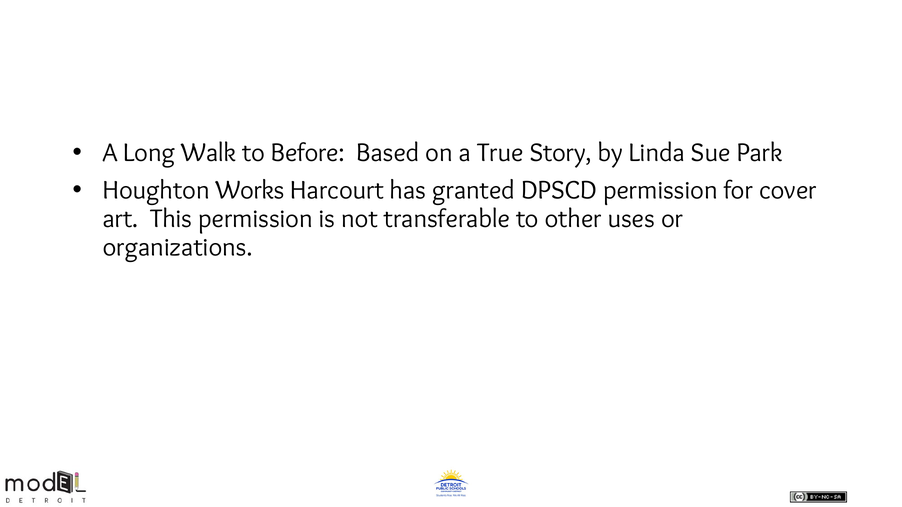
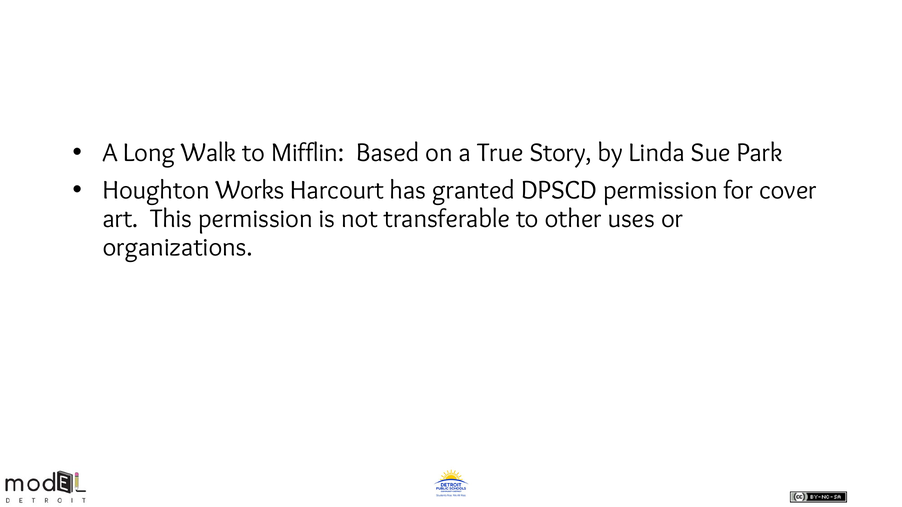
Before: Before -> Mifflin
